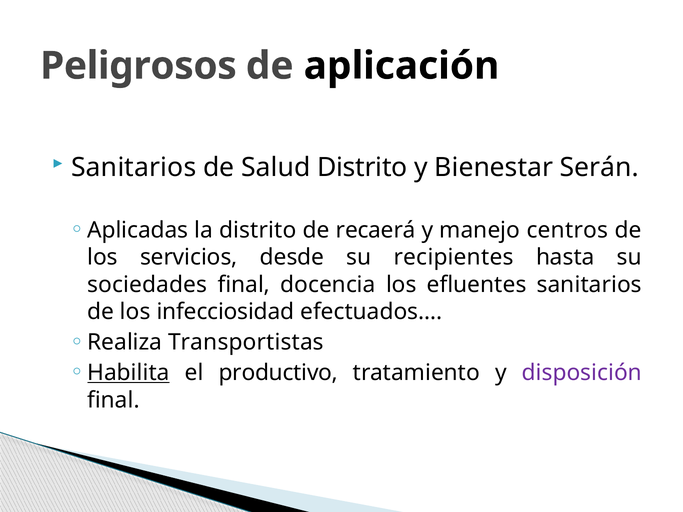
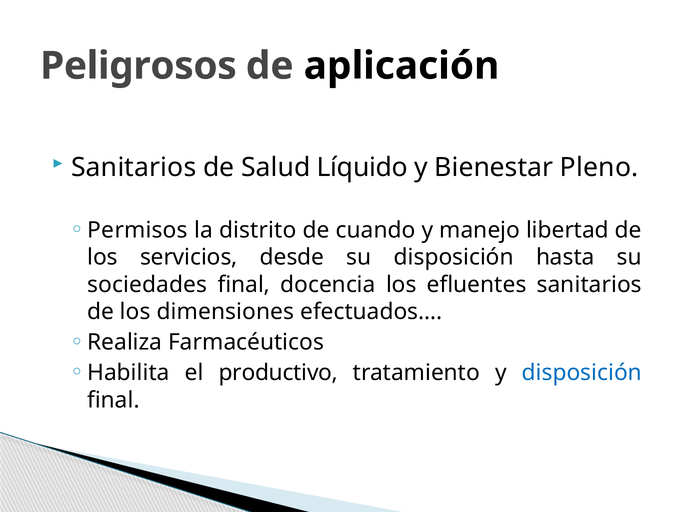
Salud Distrito: Distrito -> Líquido
Serán: Serán -> Pleno
Aplicadas: Aplicadas -> Permisos
recaerá: recaerá -> cuando
centros: centros -> libertad
su recipientes: recipientes -> disposición
infecciosidad: infecciosidad -> dimensiones
Transportistas: Transportistas -> Farmacéuticos
Habilita underline: present -> none
disposición at (582, 373) colour: purple -> blue
